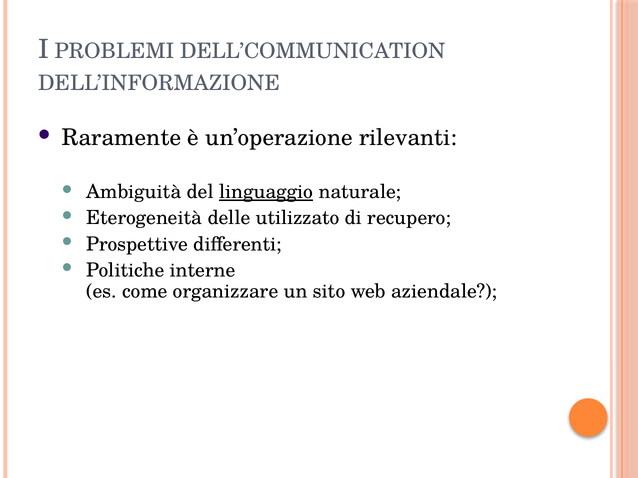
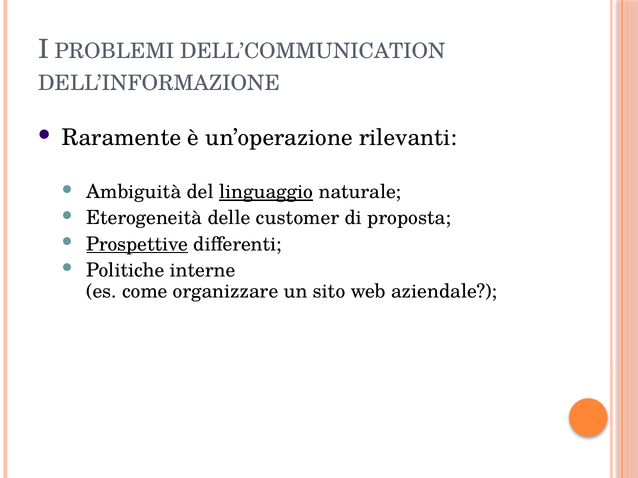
utilizzato: utilizzato -> customer
recupero: recupero -> proposta
Prospettive underline: none -> present
